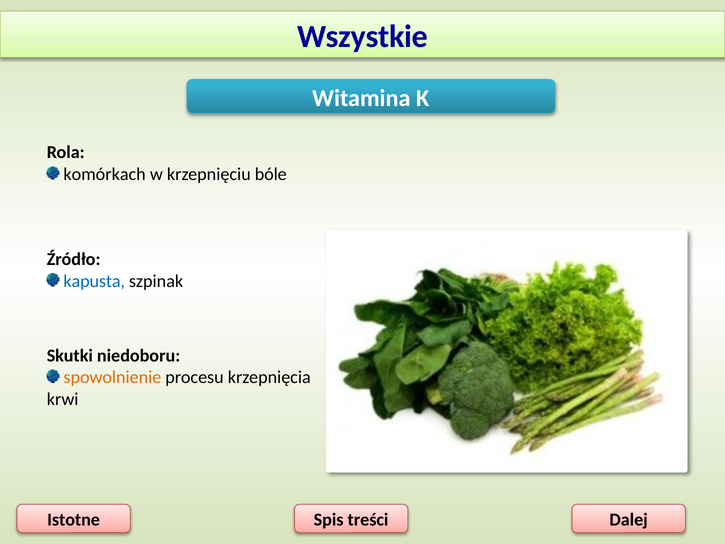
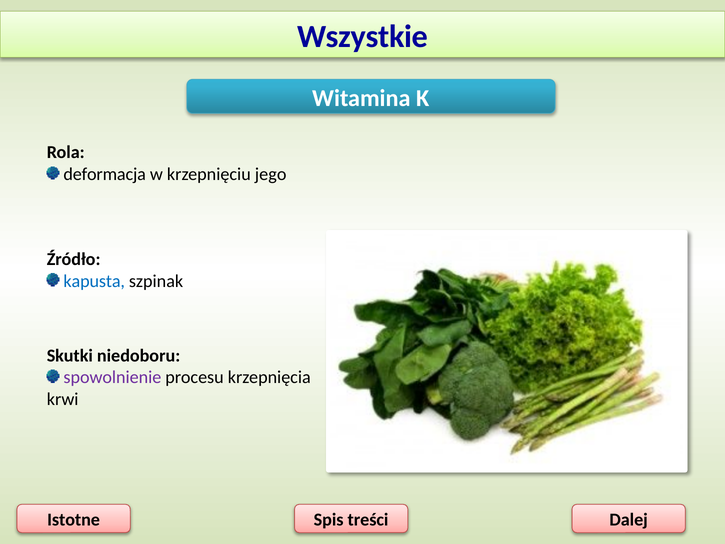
komórkach: komórkach -> deformacja
bóle: bóle -> jego
spowolnienie colour: orange -> purple
